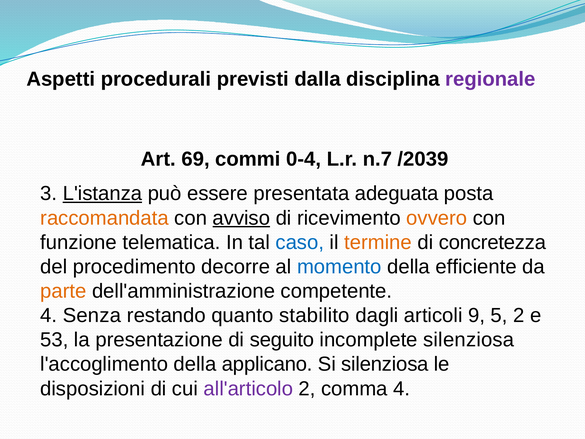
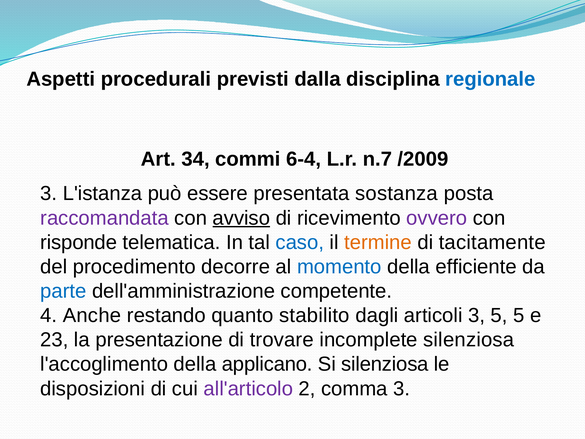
regionale colour: purple -> blue
69: 69 -> 34
0-4: 0-4 -> 6-4
/2039: /2039 -> /2009
L'istanza underline: present -> none
adeguata: adeguata -> sostanza
raccomandata colour: orange -> purple
ovvero colour: orange -> purple
funzione: funzione -> risponde
concretezza: concretezza -> tacitamente
parte colour: orange -> blue
Senza: Senza -> Anche
articoli 9: 9 -> 3
5 2: 2 -> 5
53: 53 -> 23
seguito: seguito -> trovare
comma 4: 4 -> 3
